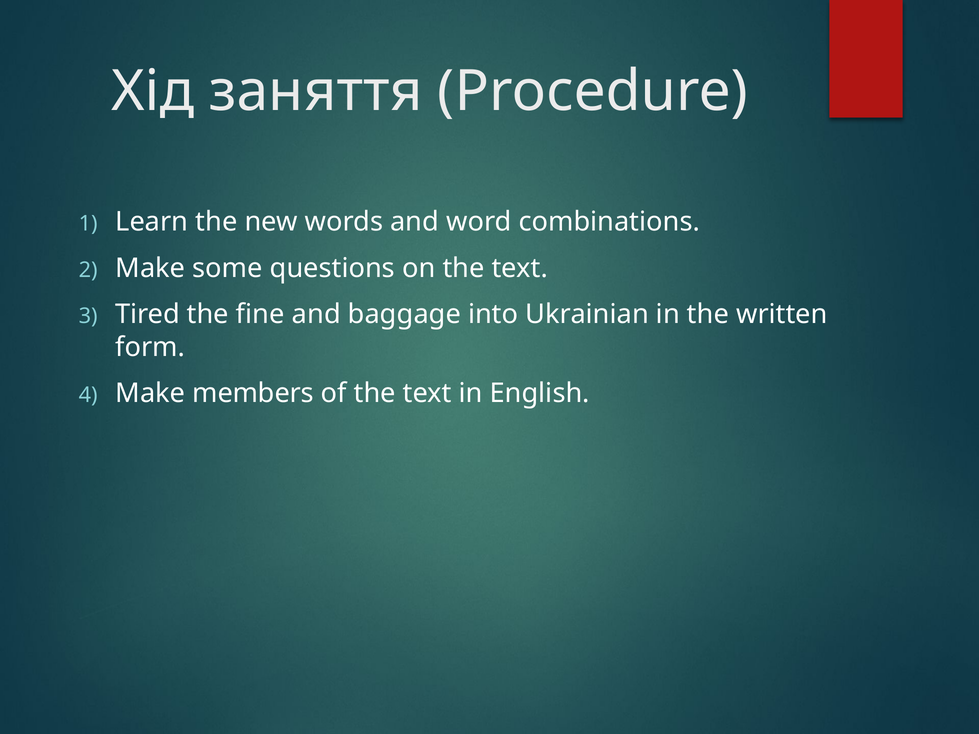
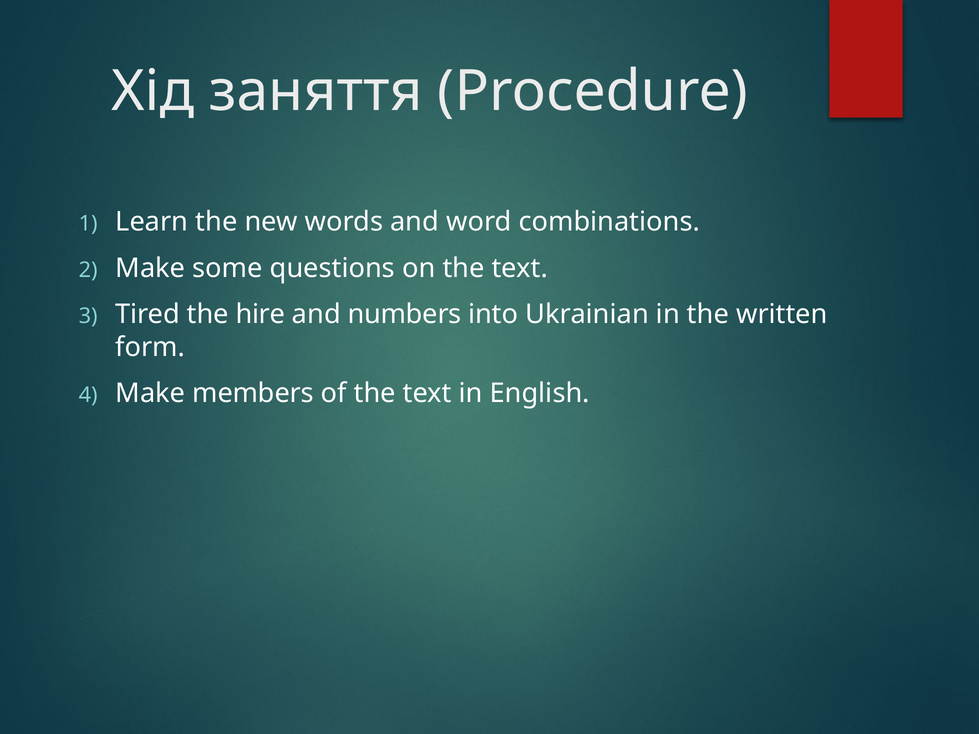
fine: fine -> hire
baggage: baggage -> numbers
